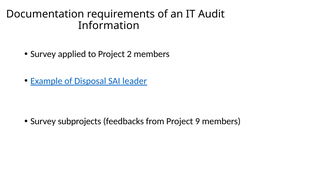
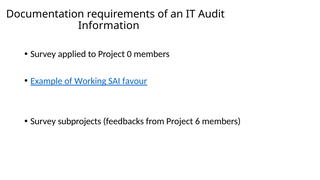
2: 2 -> 0
Disposal: Disposal -> Working
leader: leader -> favour
9: 9 -> 6
